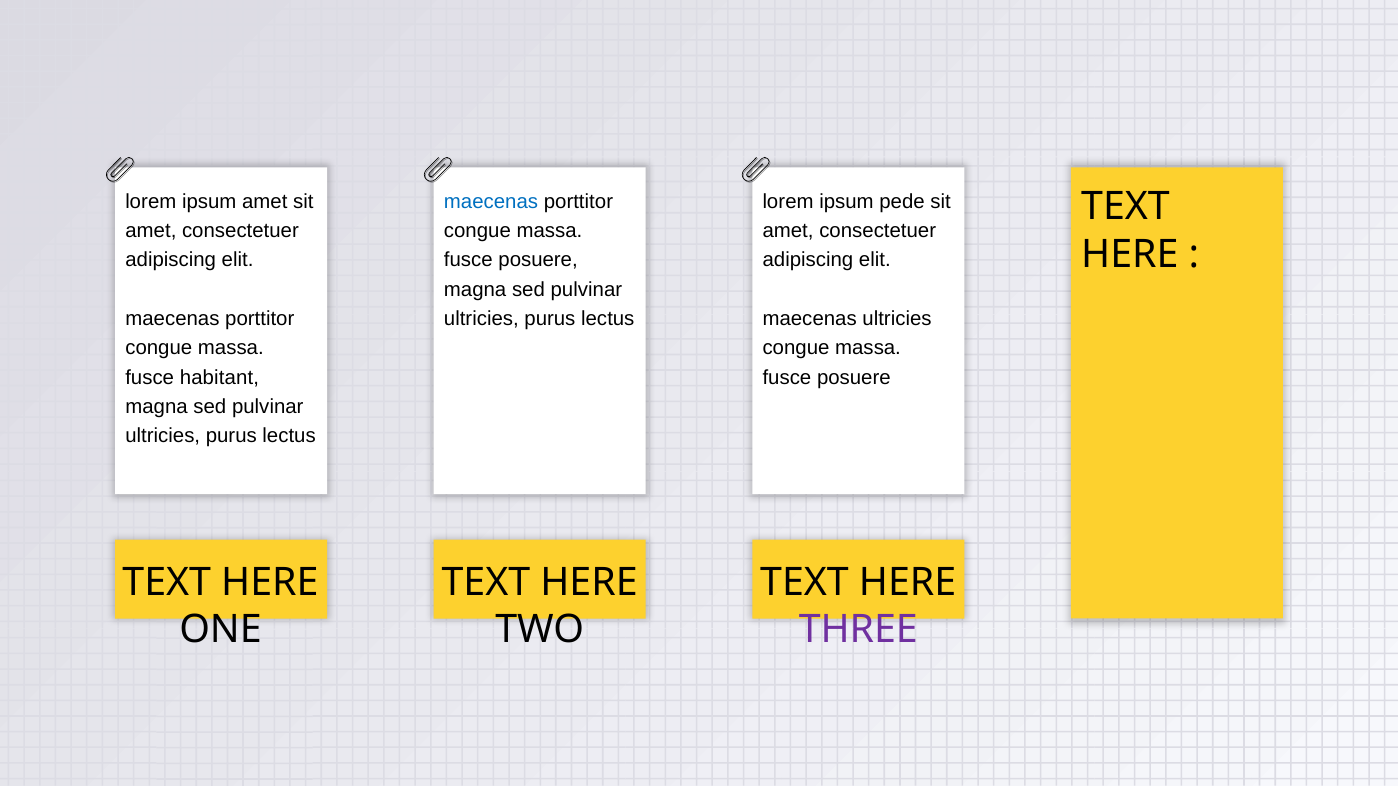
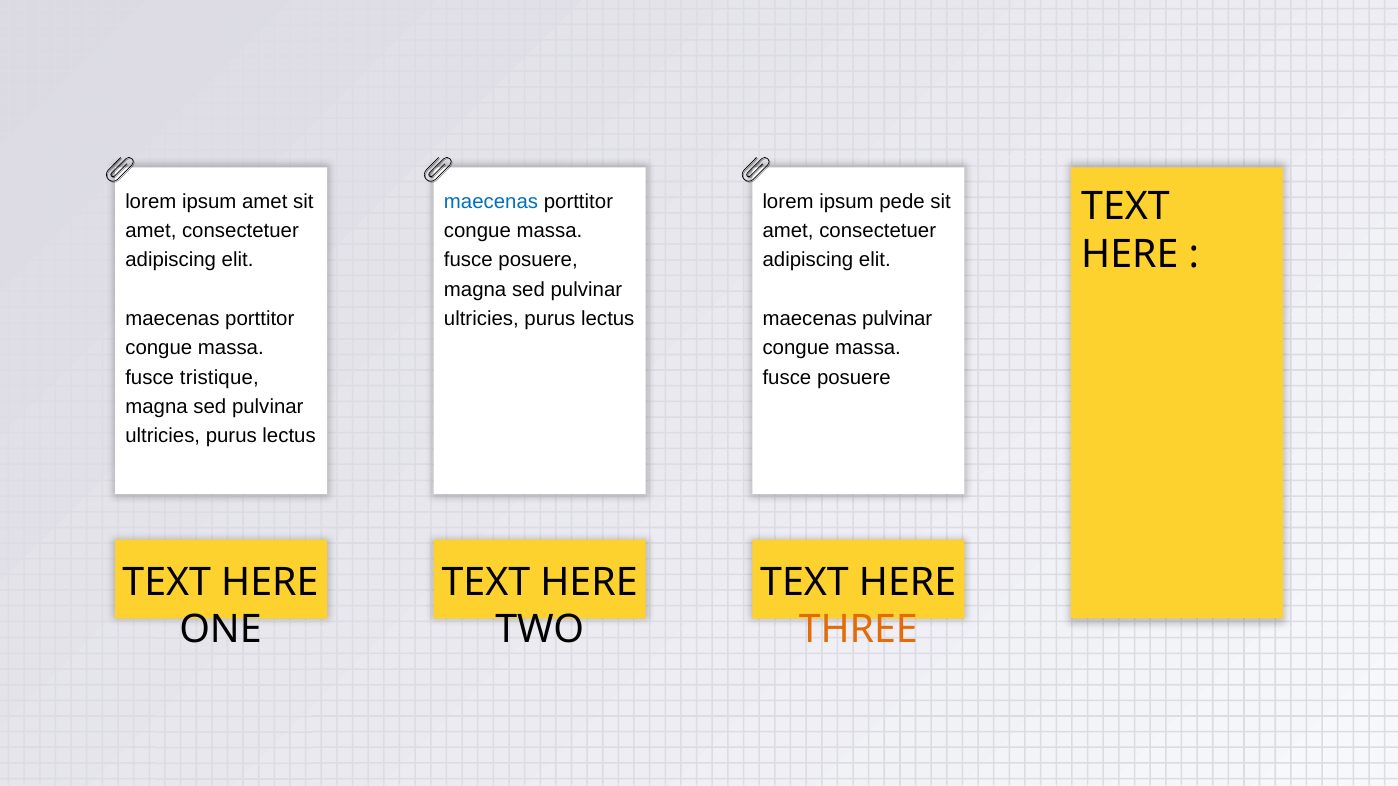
maecenas ultricies: ultricies -> pulvinar
habitant: habitant -> tristique
THREE colour: purple -> orange
